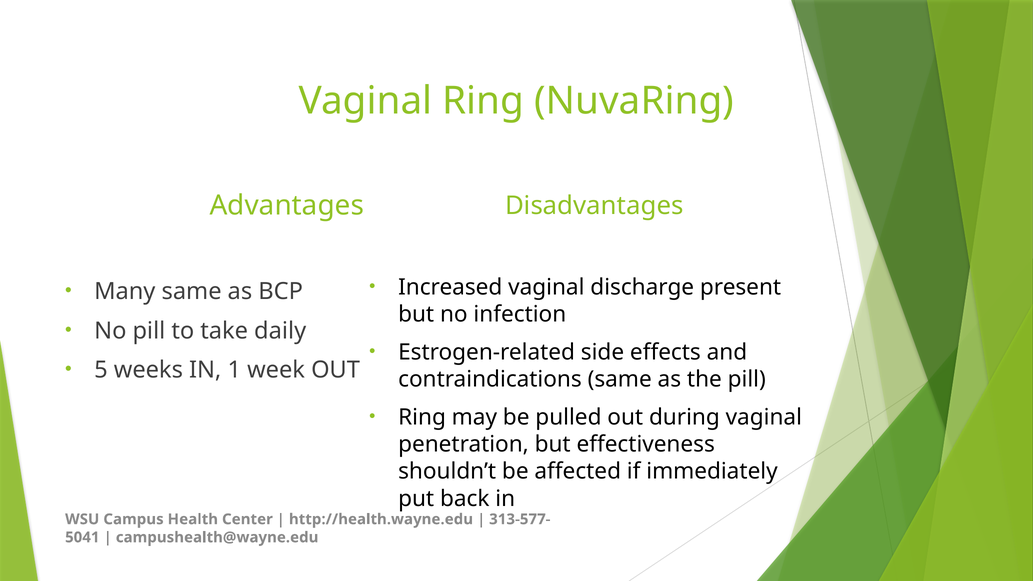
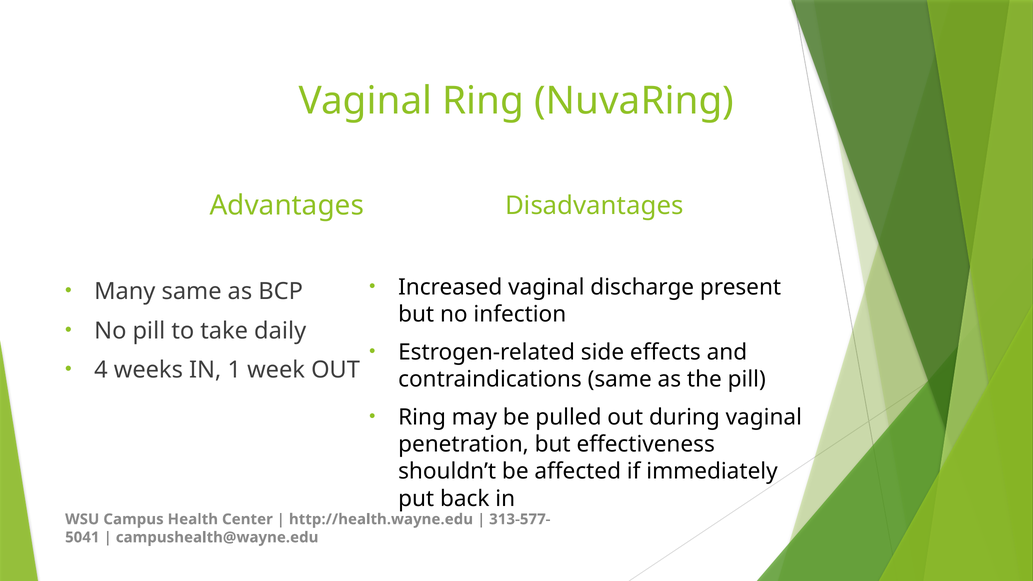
5: 5 -> 4
